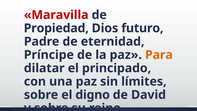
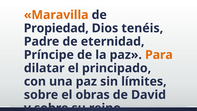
Maravilla colour: red -> orange
futuro: futuro -> tenéis
digno: digno -> obras
